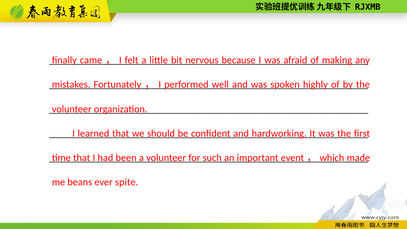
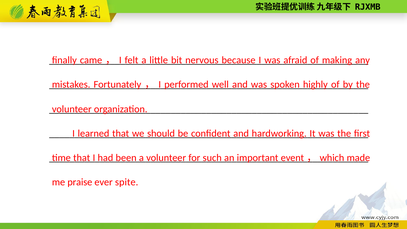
beans: beans -> praise
